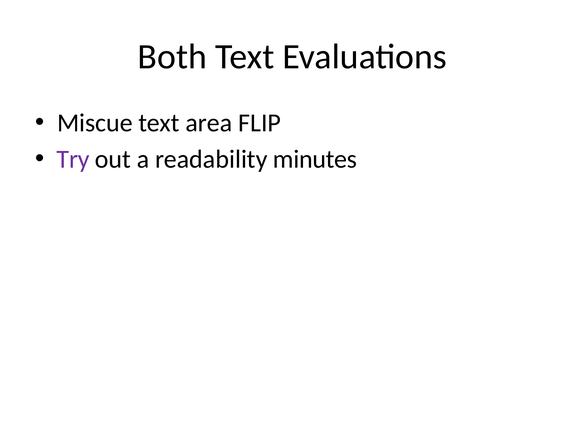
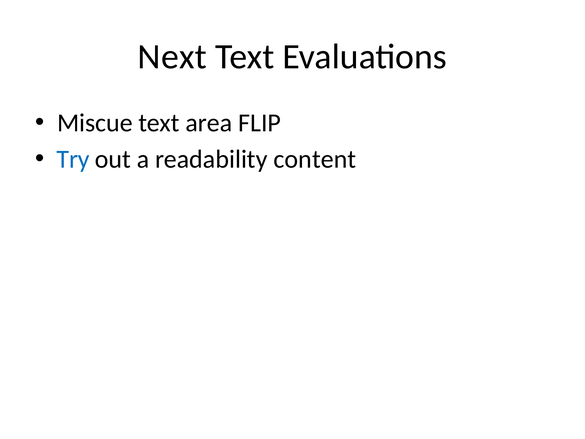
Both: Both -> Next
Try colour: purple -> blue
minutes: minutes -> content
